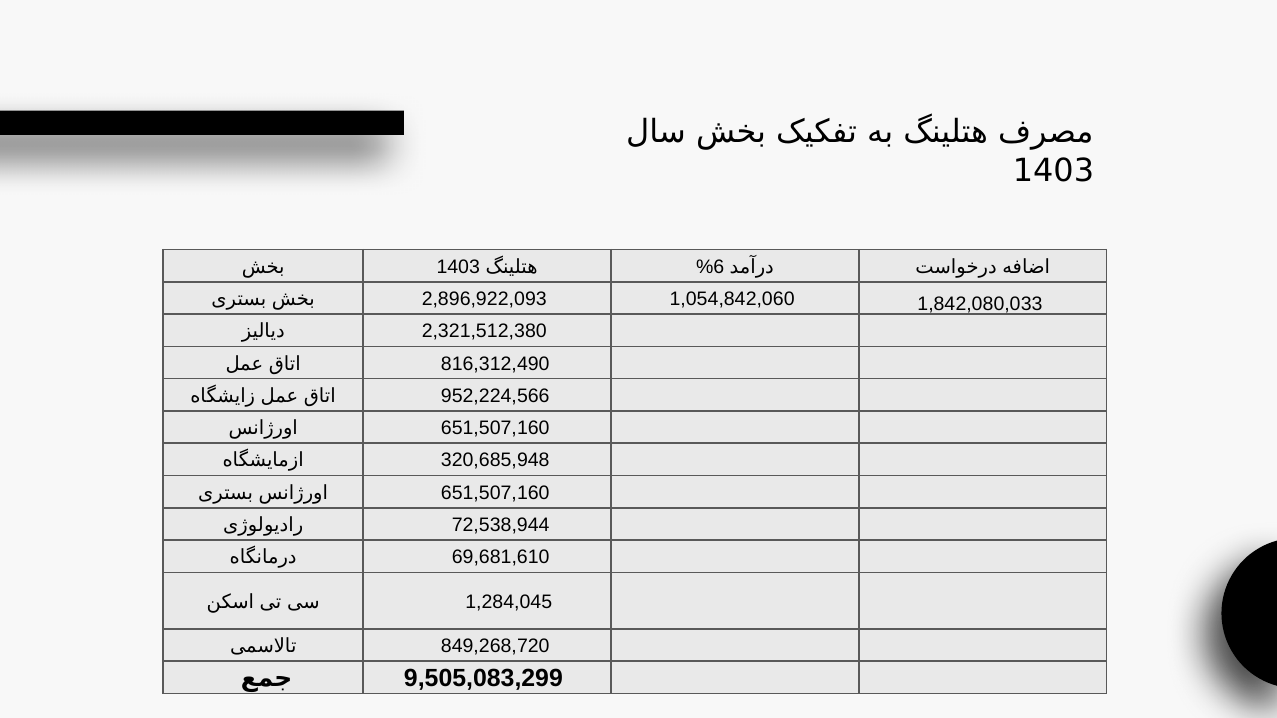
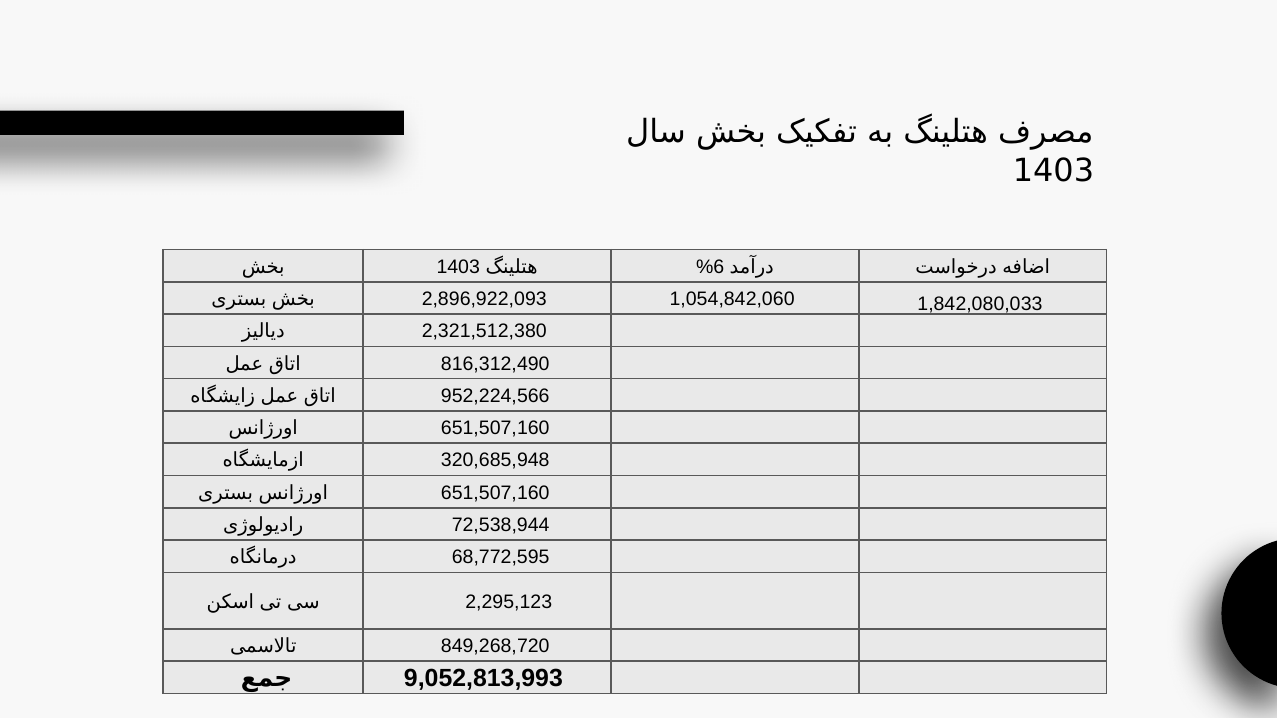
69,681,610: 69,681,610 -> 68,772,595
1,284,045: 1,284,045 -> 2,295,123
9,505,083,299: 9,505,083,299 -> 9,052,813,993
